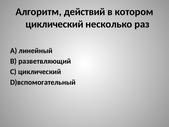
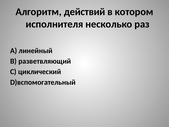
циклический at (54, 24): циклический -> исполнителя
